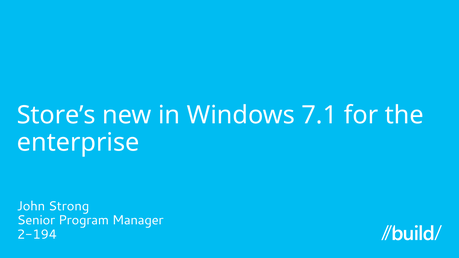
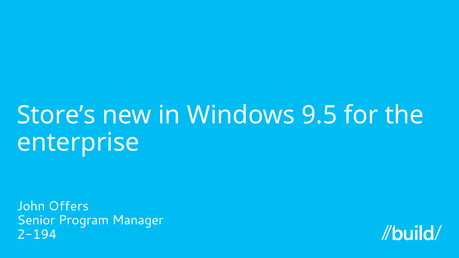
7.1: 7.1 -> 9.5
Strong: Strong -> Offers
